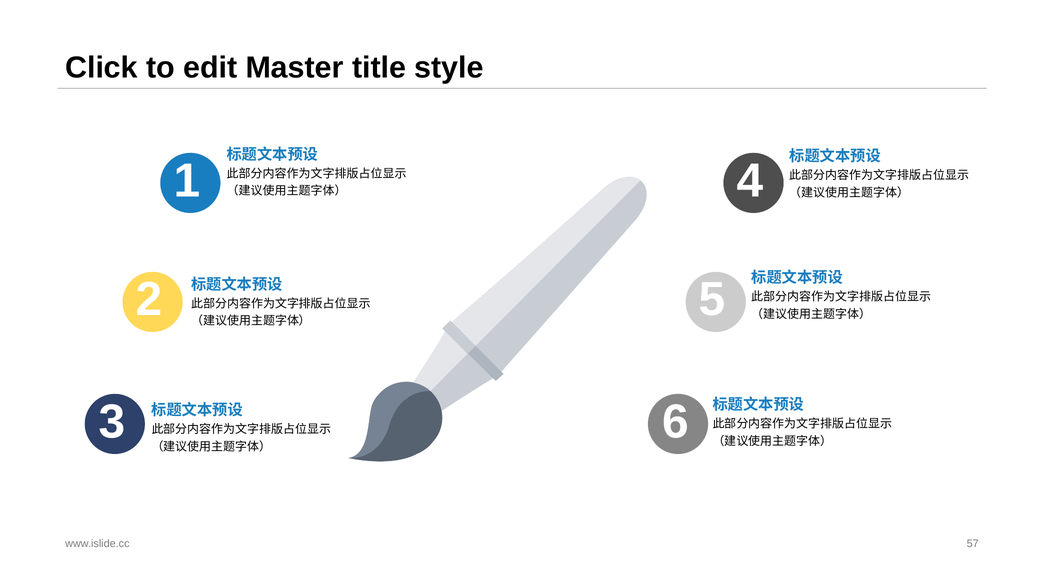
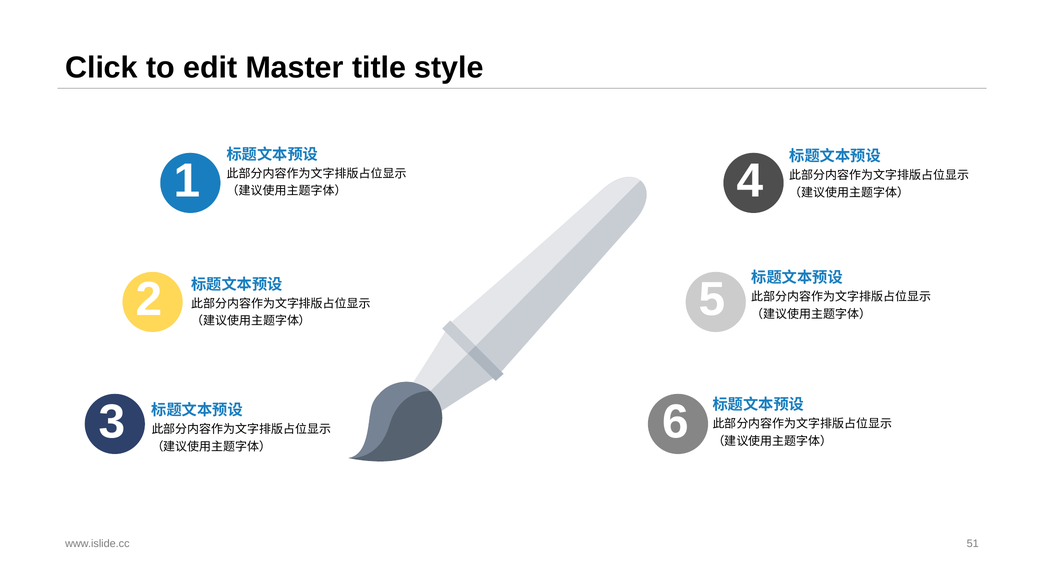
57: 57 -> 51
